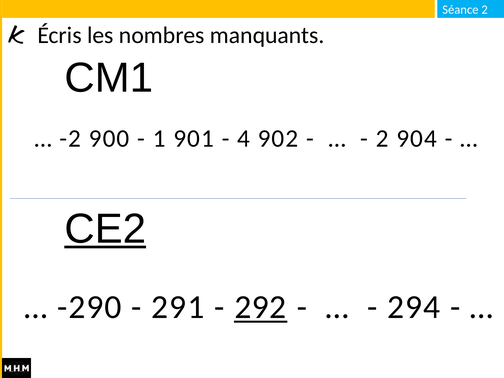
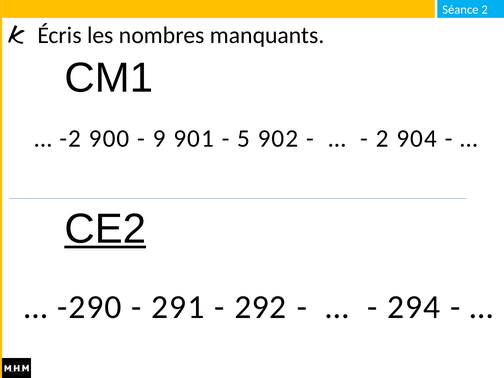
1: 1 -> 9
4: 4 -> 5
292 underline: present -> none
